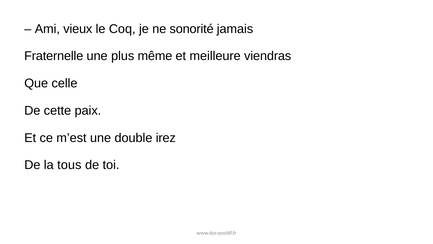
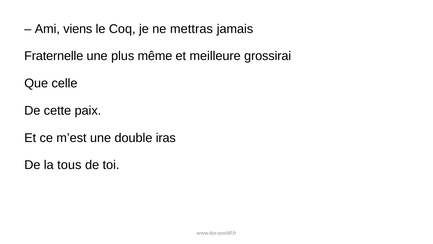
vieux: vieux -> viens
sonorité: sonorité -> mettras
viendras: viendras -> grossirai
irez: irez -> iras
